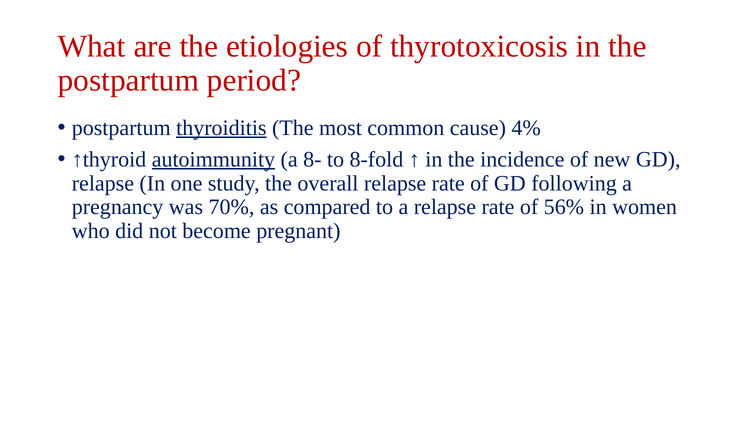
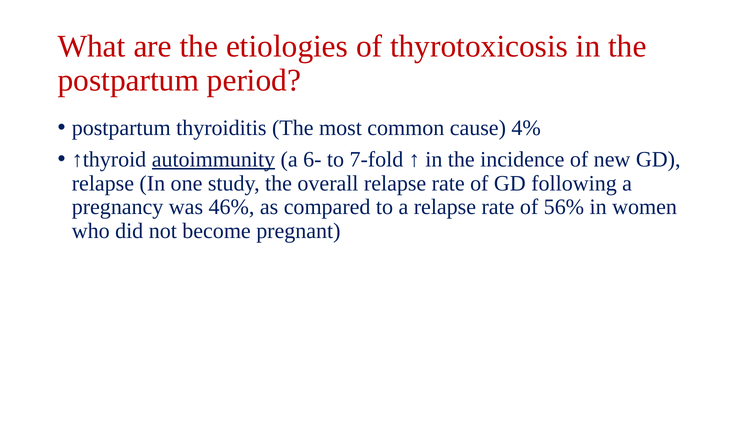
thyroiditis underline: present -> none
8-: 8- -> 6-
8-fold: 8-fold -> 7-fold
70%: 70% -> 46%
